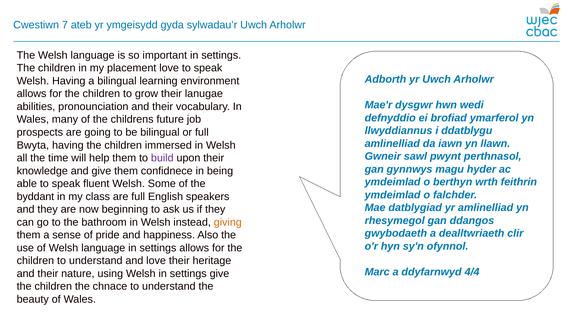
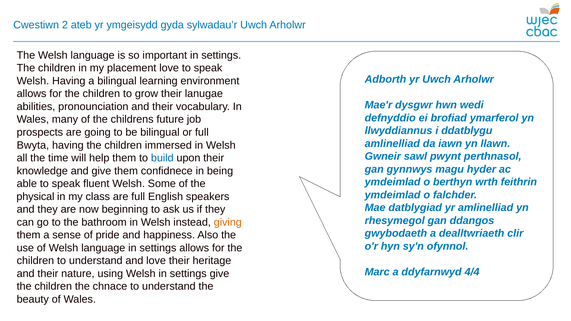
7: 7 -> 2
build colour: purple -> blue
byddant: byddant -> physical
